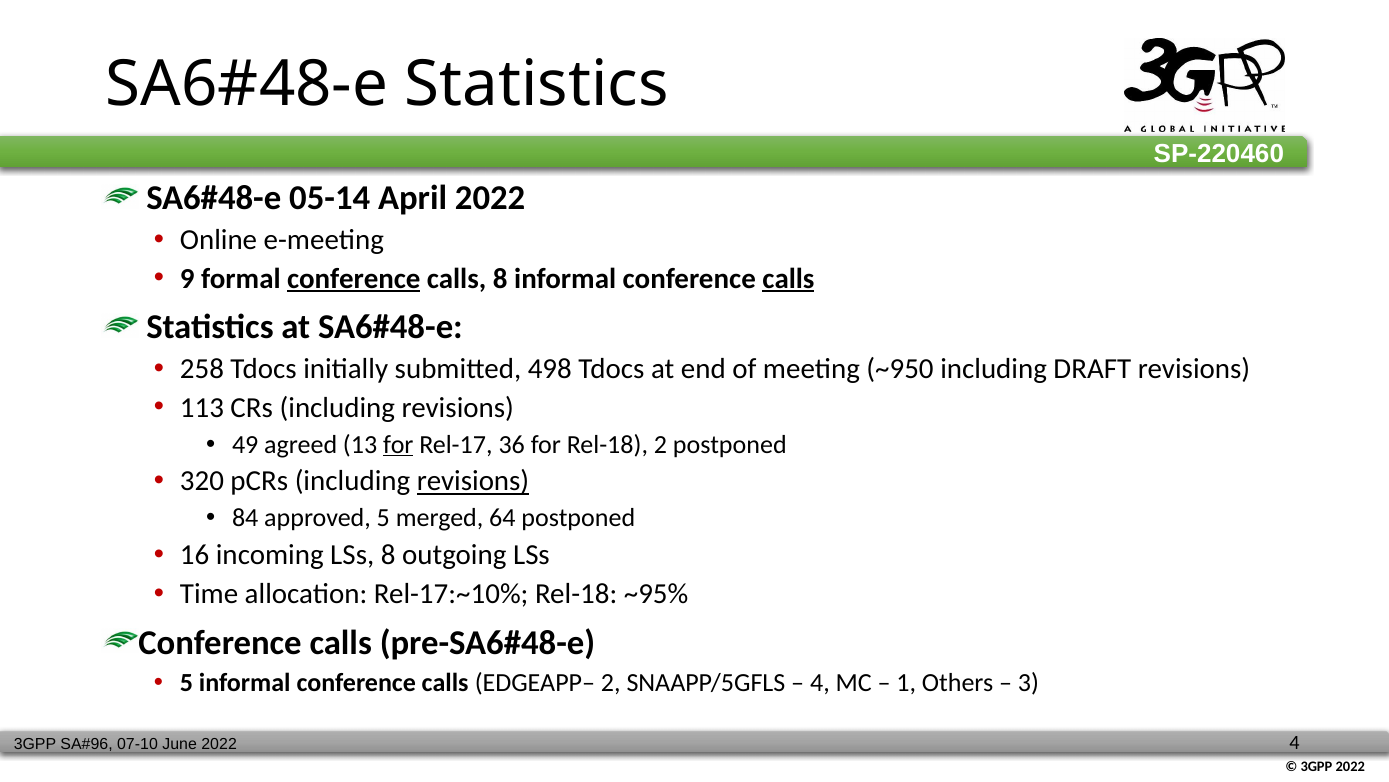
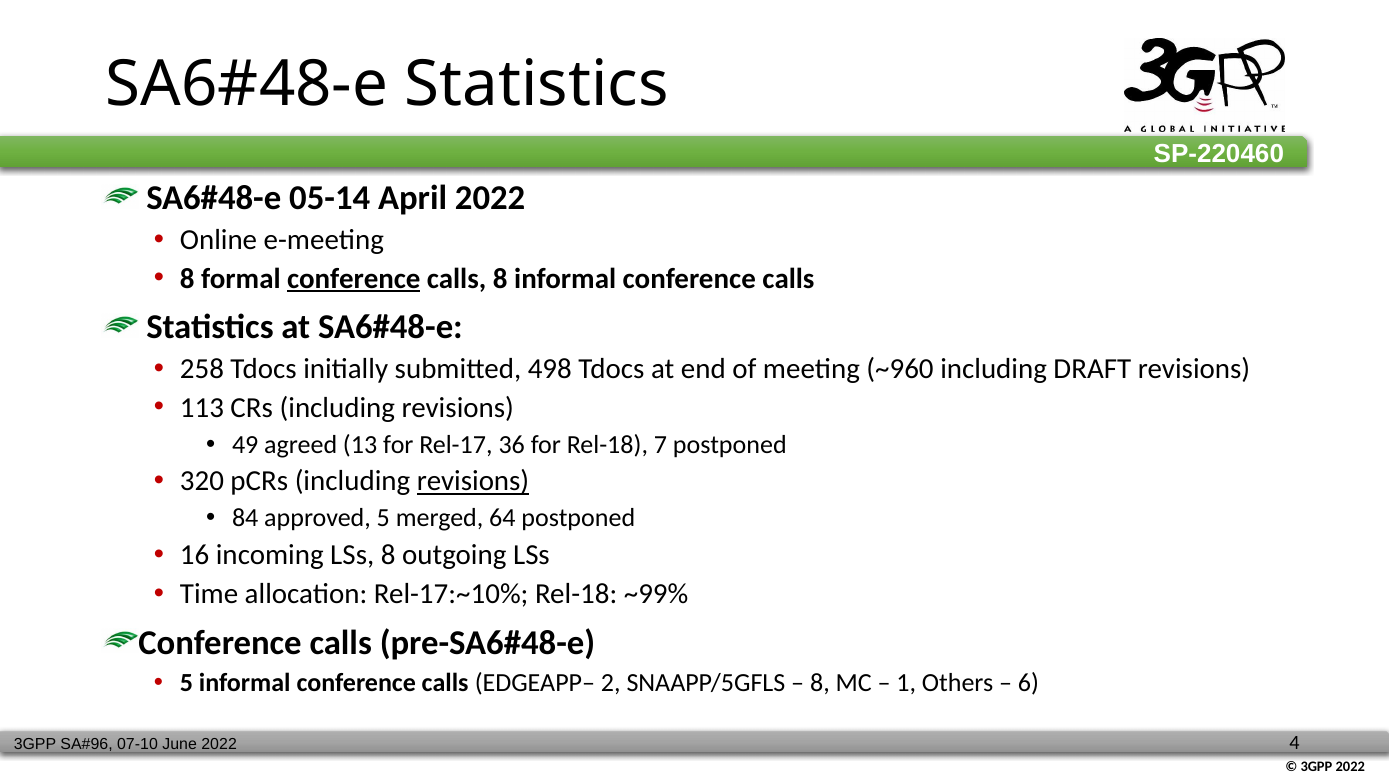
9 at (187, 278): 9 -> 8
calls at (788, 278) underline: present -> none
~950: ~950 -> ~960
for at (398, 444) underline: present -> none
Rel-18 2: 2 -> 7
~95%: ~95% -> ~99%
4 at (820, 682): 4 -> 8
3: 3 -> 6
